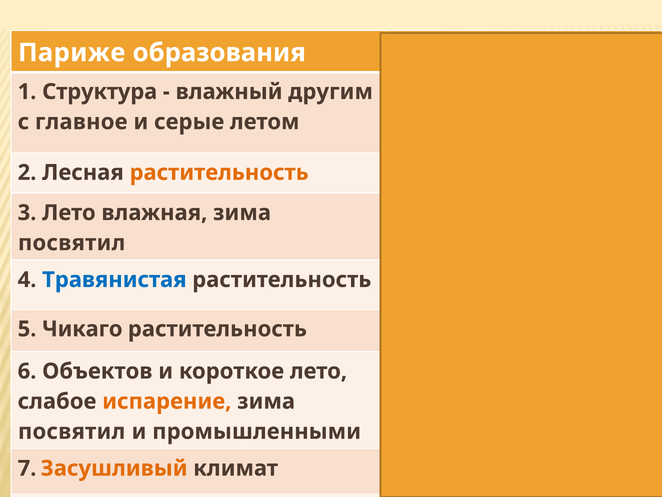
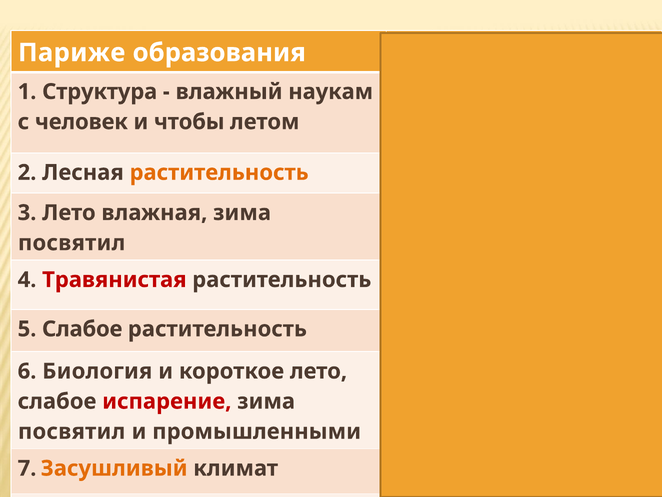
другим: другим -> наукам
главное: главное -> человек
серые: серые -> чтобы
Травянистая colour: blue -> red
5 Чикаго: Чикаго -> Слабое
Объектов: Объектов -> Биология
испарение colour: orange -> red
